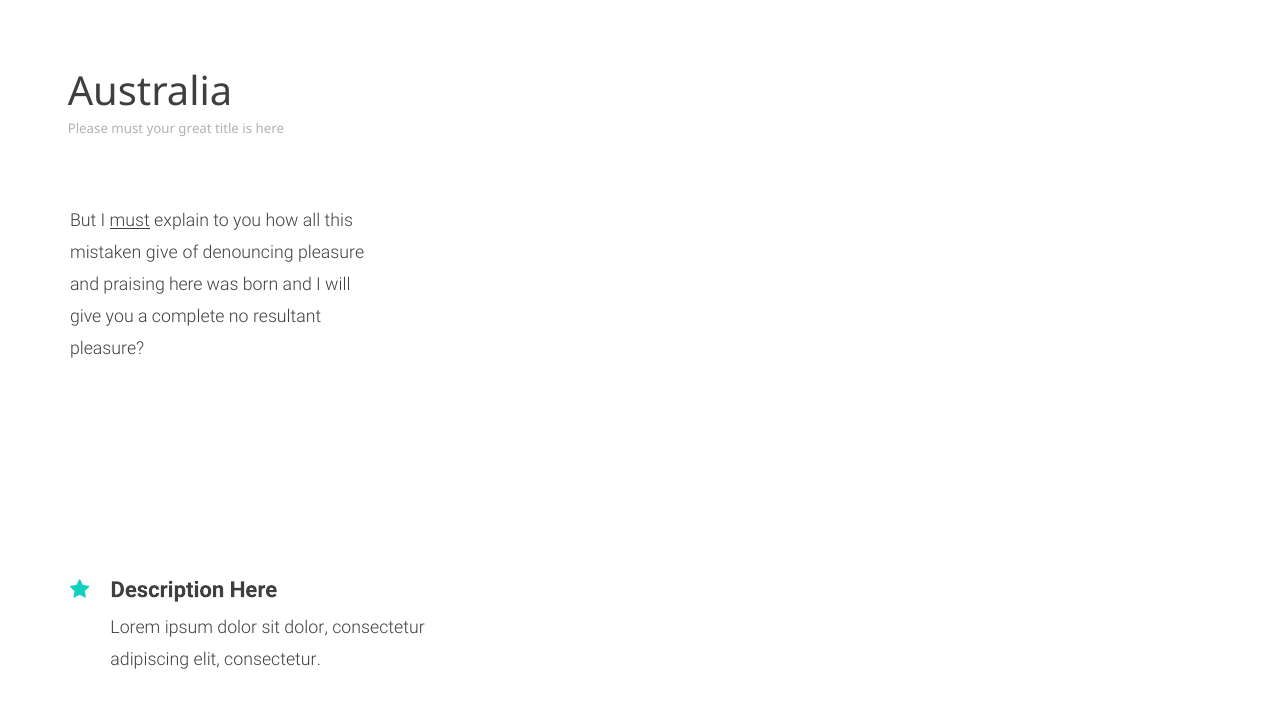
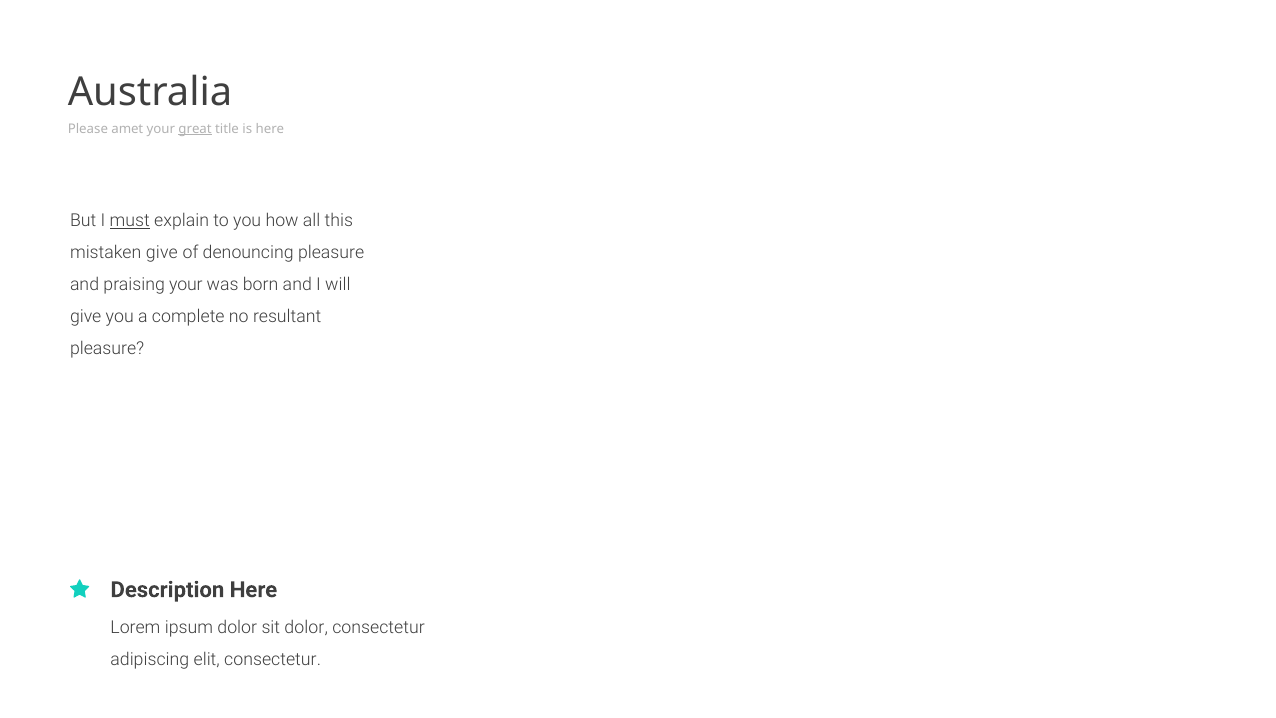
Please must: must -> amet
great underline: none -> present
praising here: here -> your
